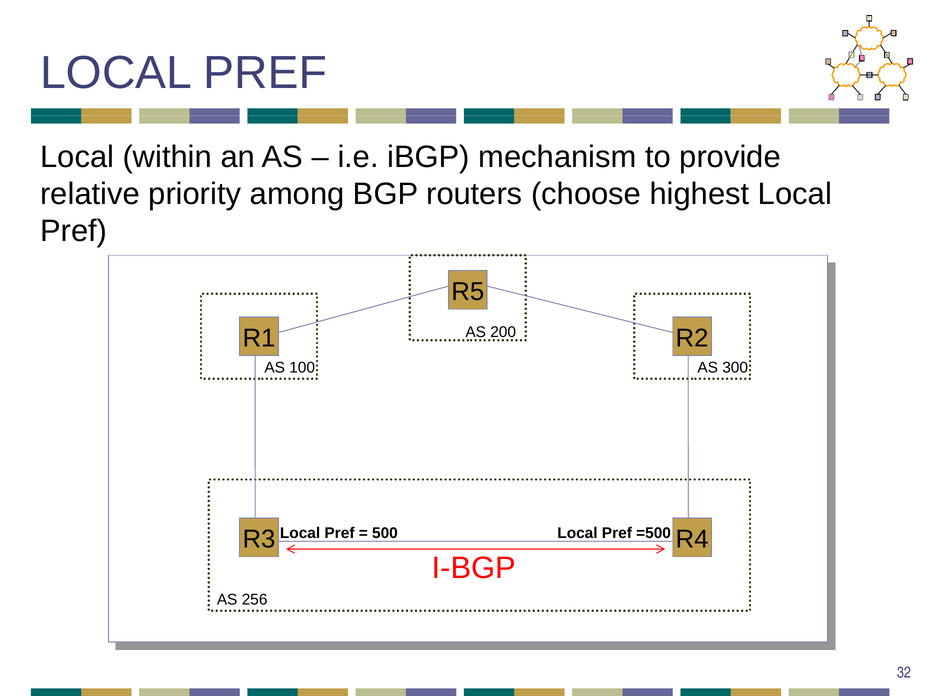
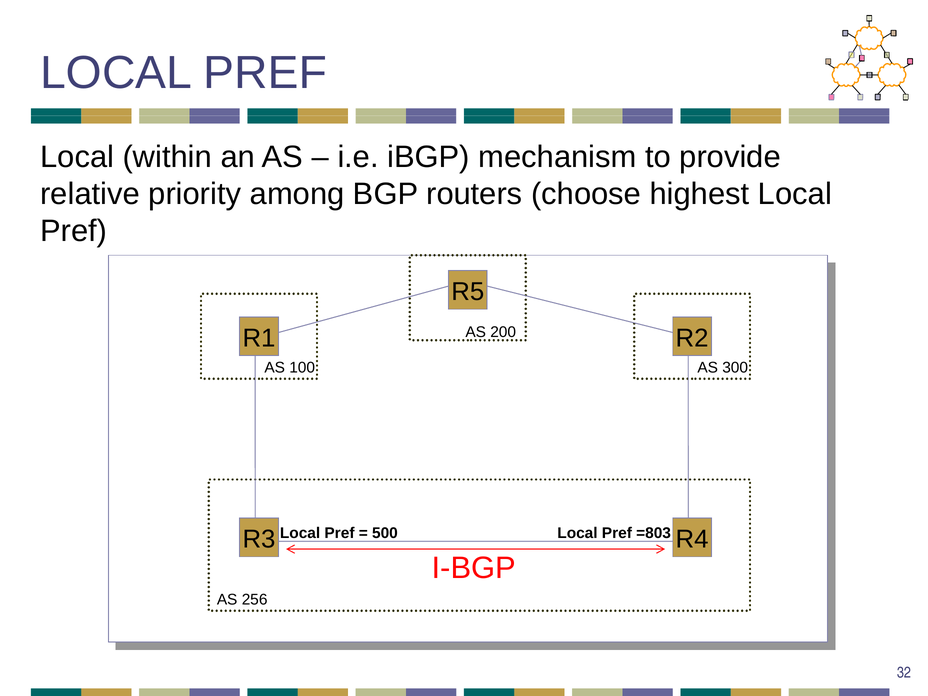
=500: =500 -> =803
